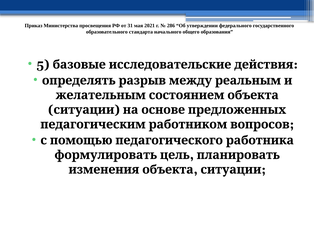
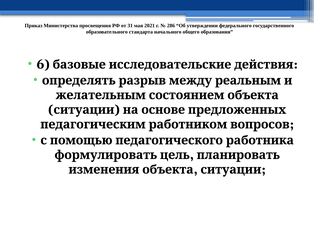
5: 5 -> 6
